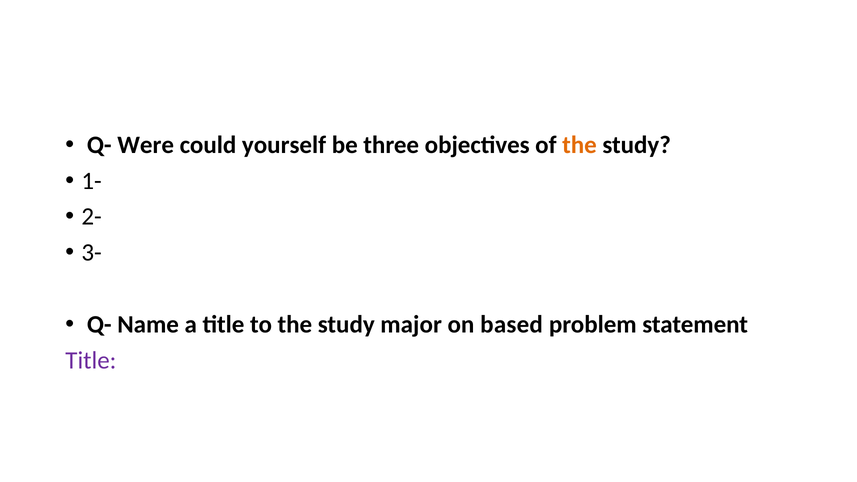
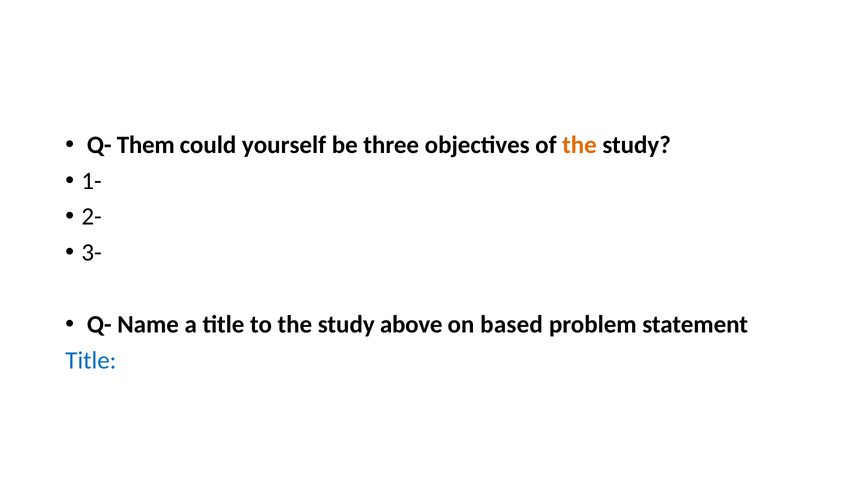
Were: Were -> Them
major: major -> above
Title at (91, 360) colour: purple -> blue
